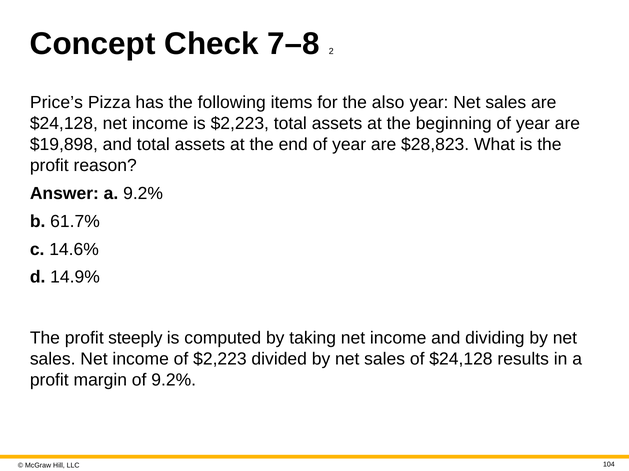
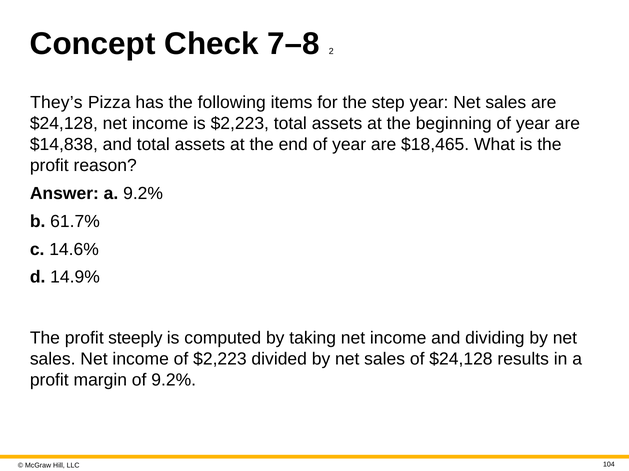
Price’s: Price’s -> They’s
also: also -> step
$19,898: $19,898 -> $14,838
$28,823: $28,823 -> $18,465
